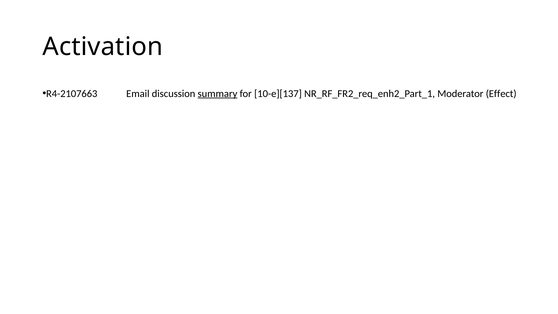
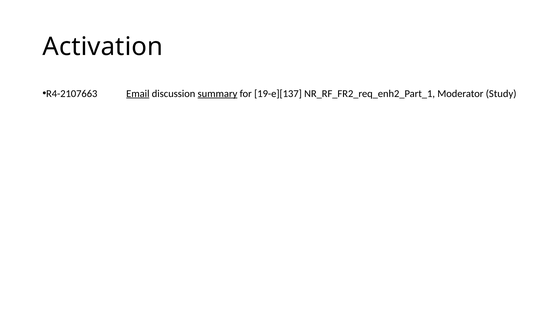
Email underline: none -> present
10-e][137: 10-e][137 -> 19-e][137
Effect: Effect -> Study
